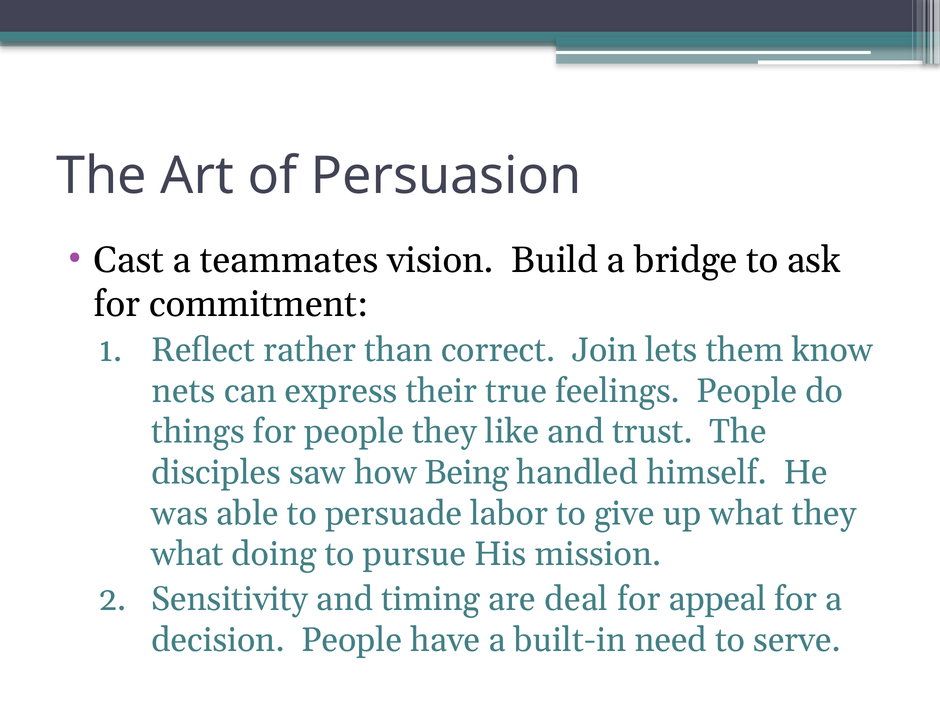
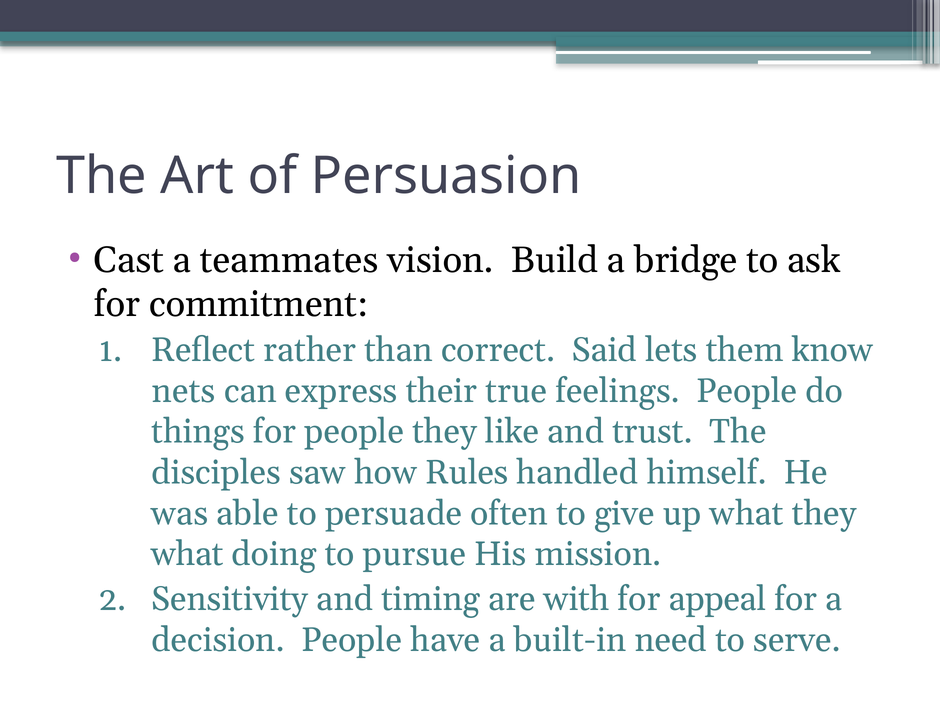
Join: Join -> Said
Being: Being -> Rules
labor: labor -> often
deal: deal -> with
